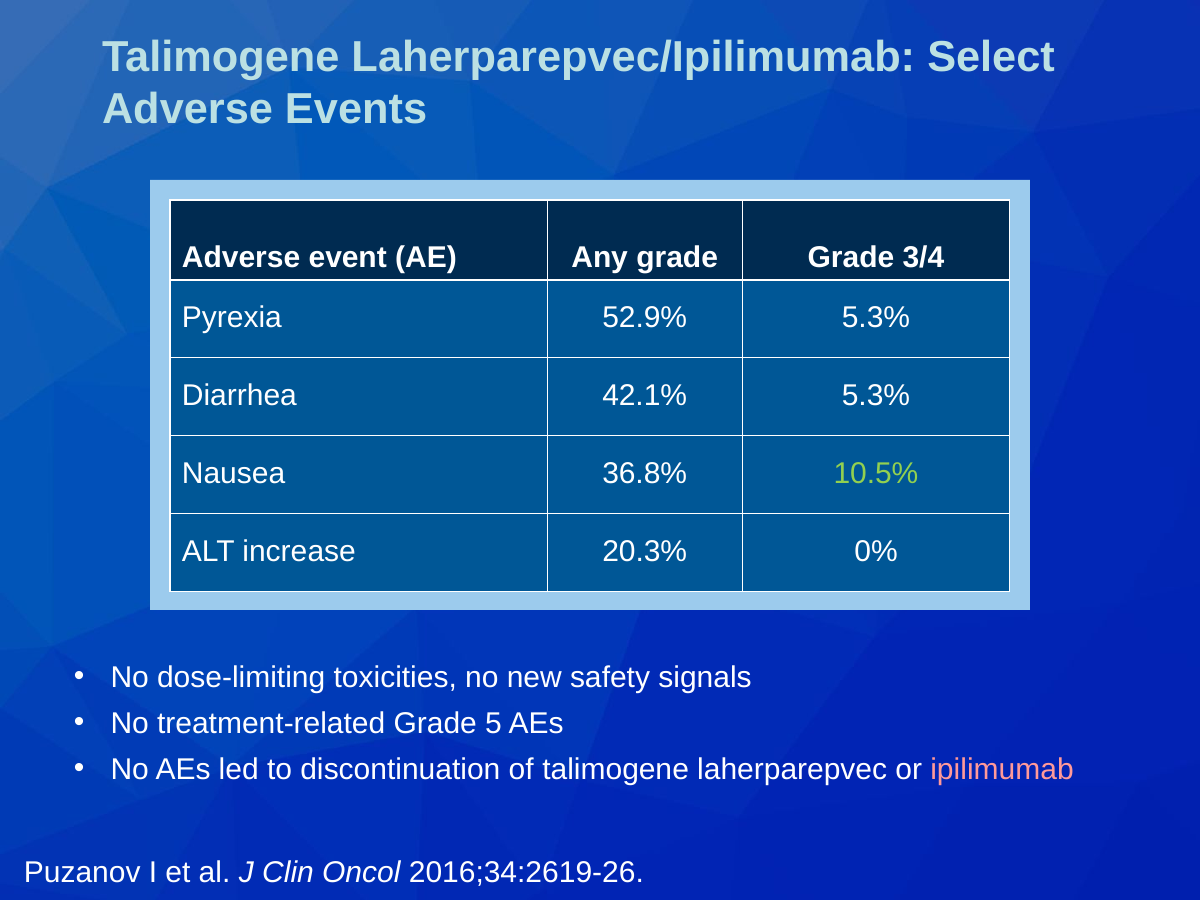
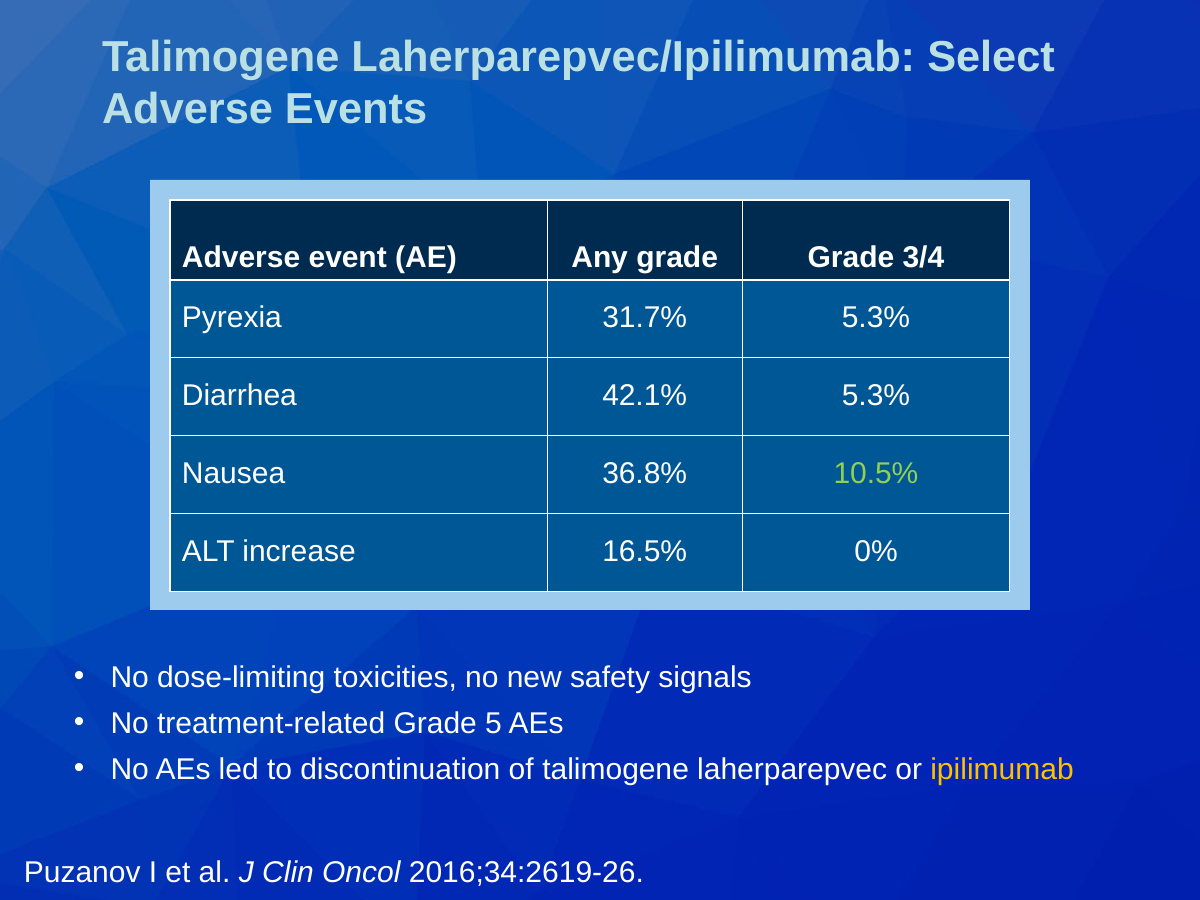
52.9%: 52.9% -> 31.7%
20.3%: 20.3% -> 16.5%
ipilimumab colour: pink -> yellow
